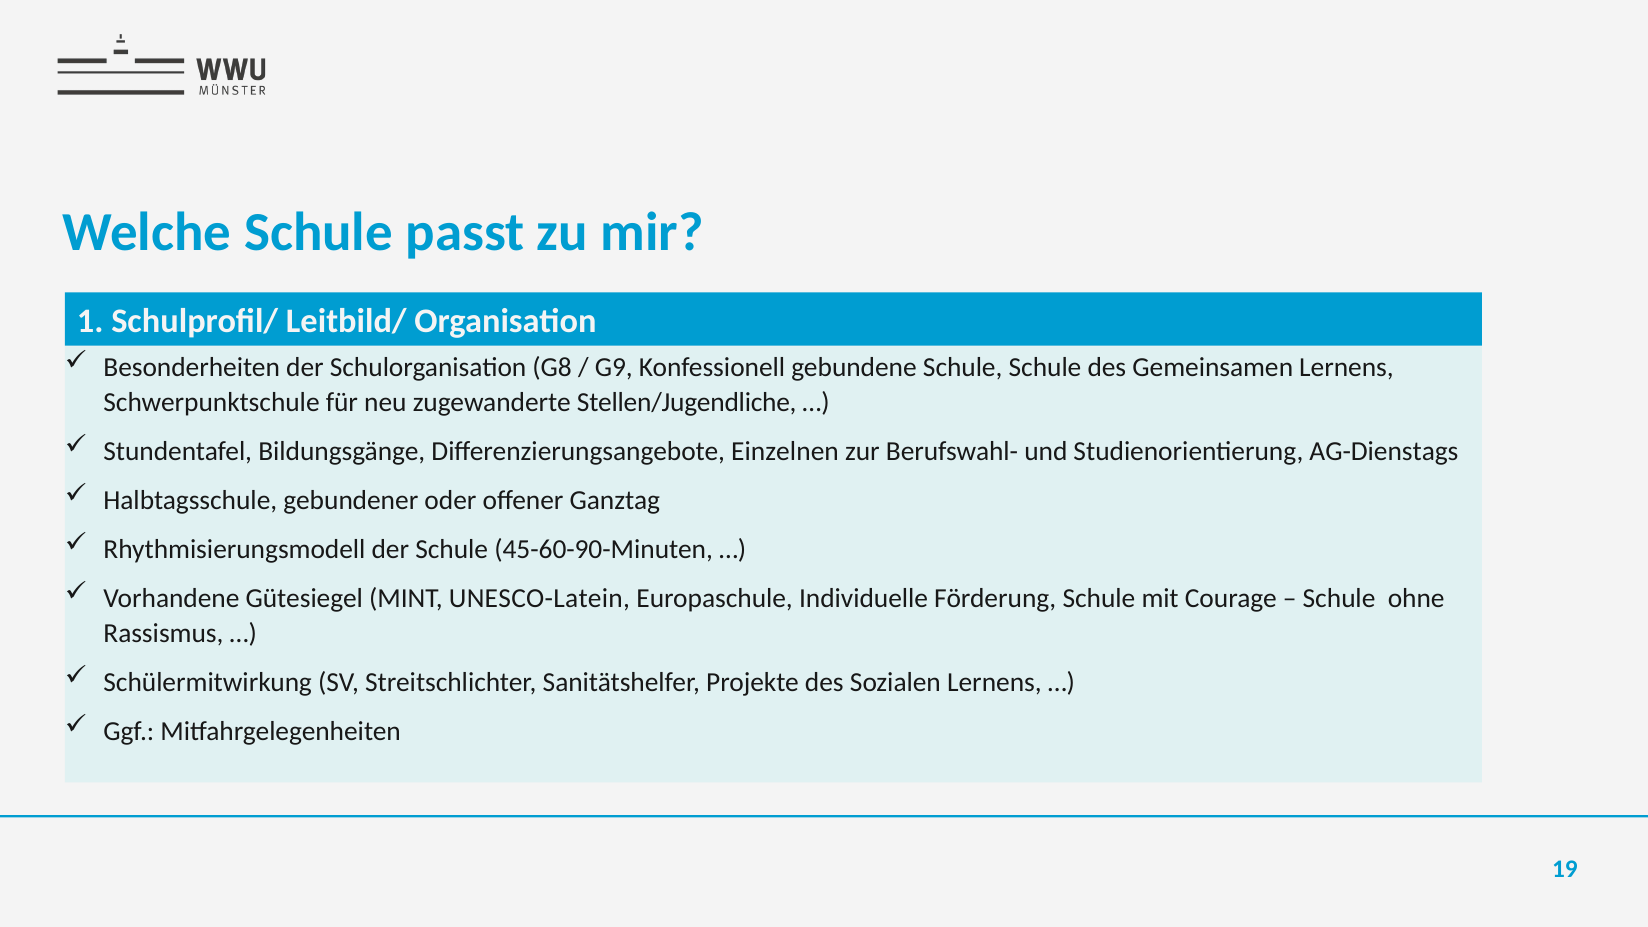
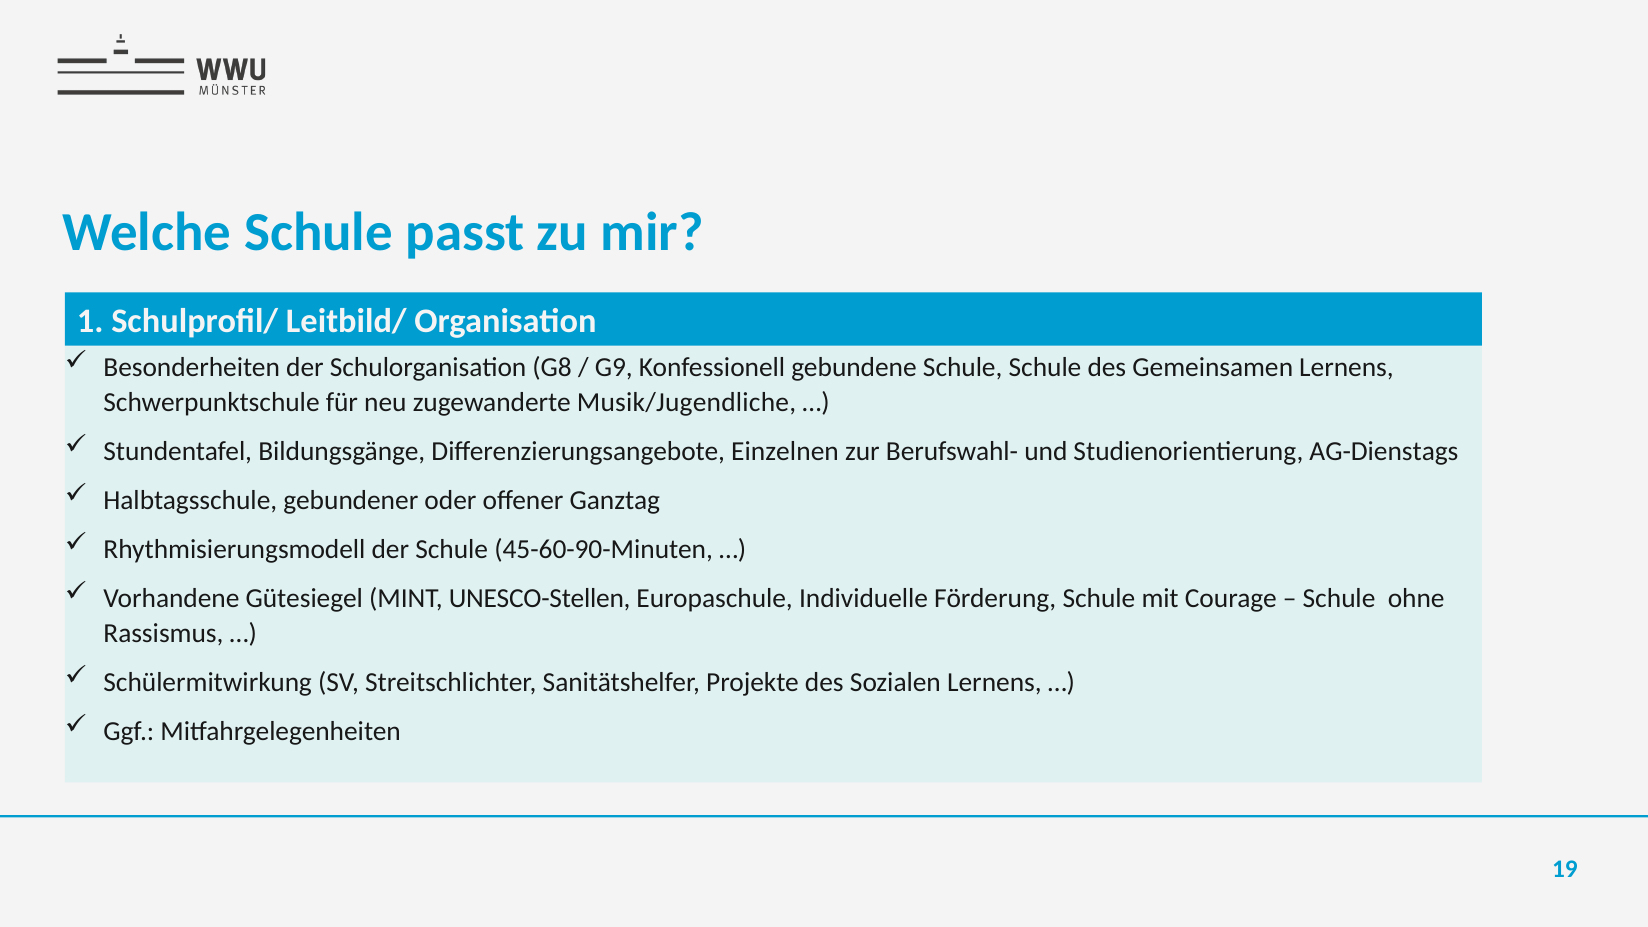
Stellen/Jugendliche: Stellen/Jugendliche -> Musik/Jugendliche
UNESCO-Latein: UNESCO-Latein -> UNESCO-Stellen
